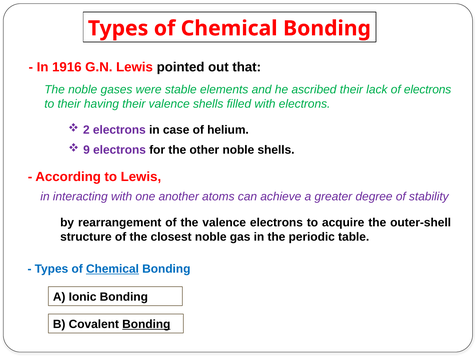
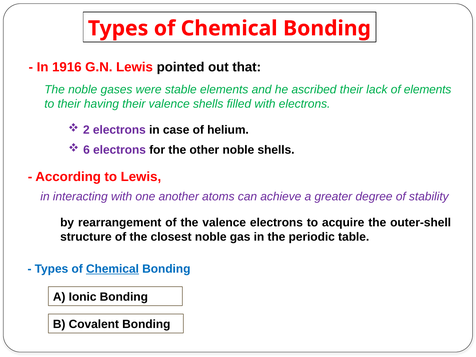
of electrons: electrons -> elements
9: 9 -> 6
Bonding at (146, 324) underline: present -> none
